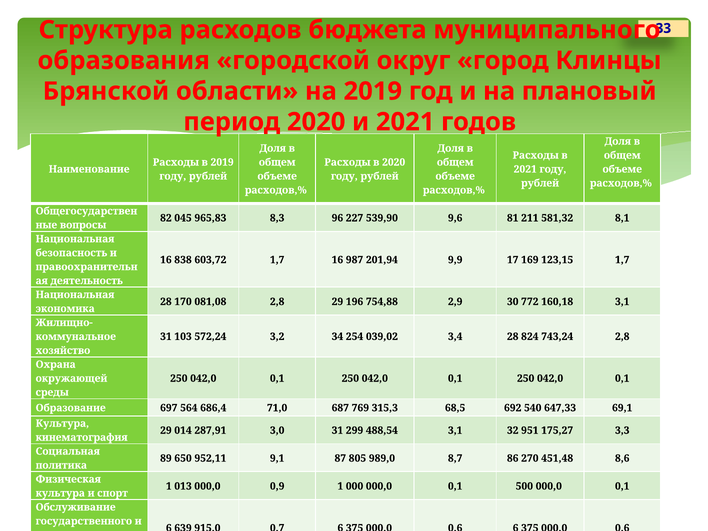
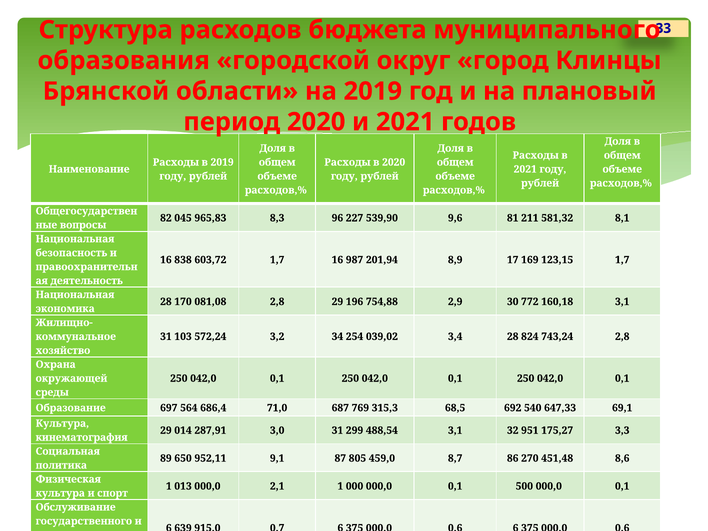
9,9: 9,9 -> 8,9
989,0: 989,0 -> 459,0
0,9: 0,9 -> 2,1
